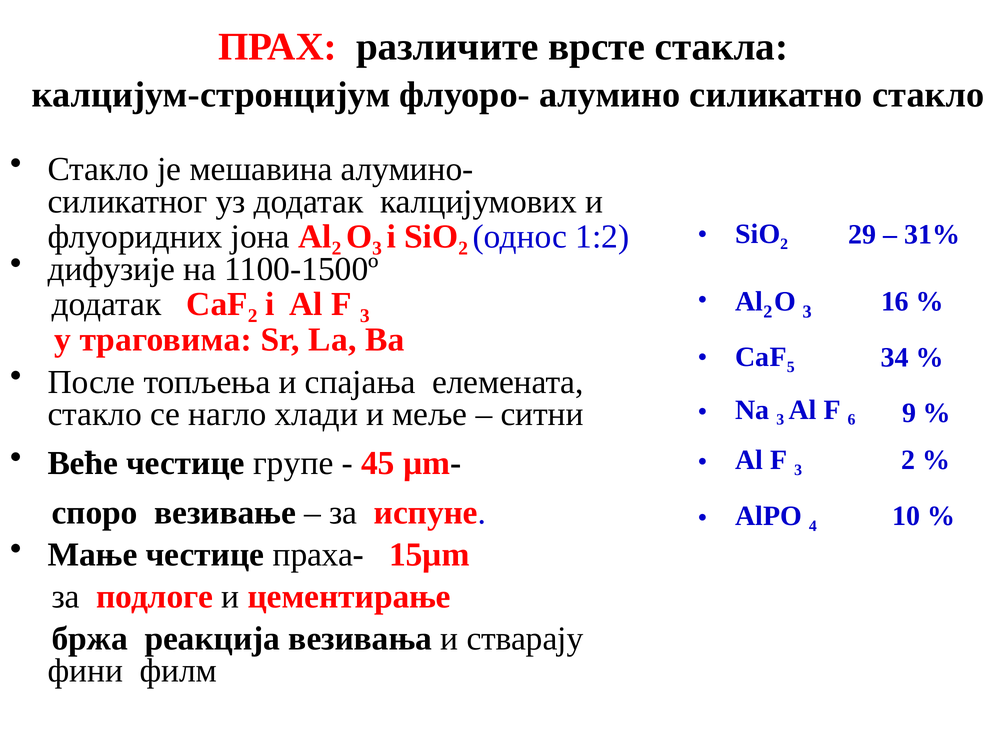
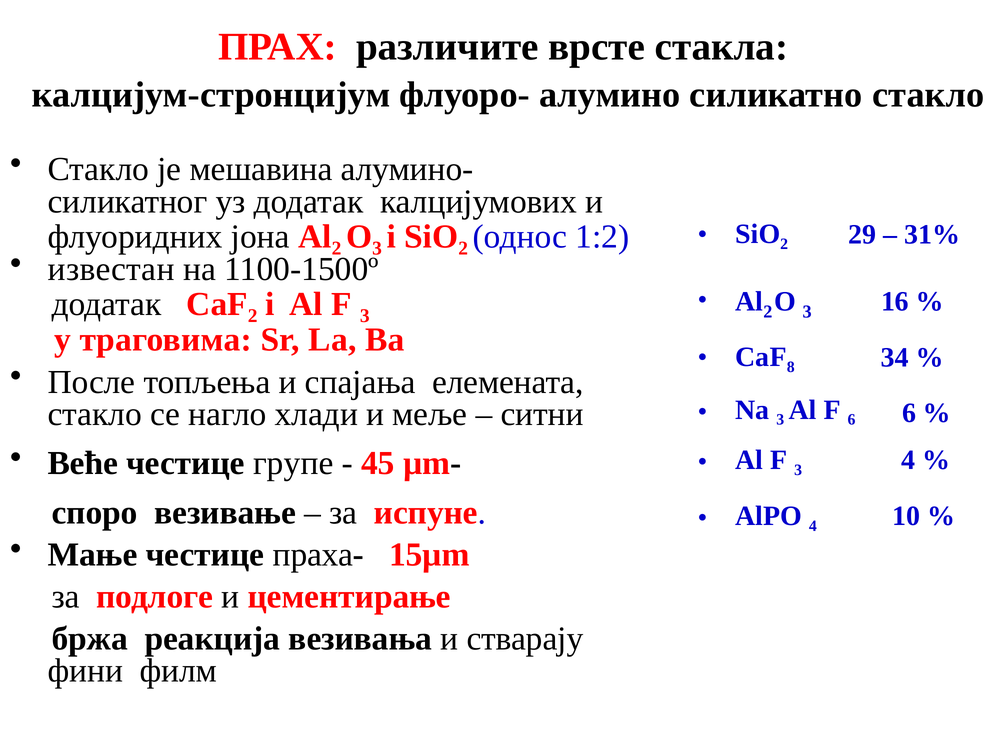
дифузије: дифузије -> известан
5: 5 -> 8
6 9: 9 -> 6
3 2: 2 -> 4
